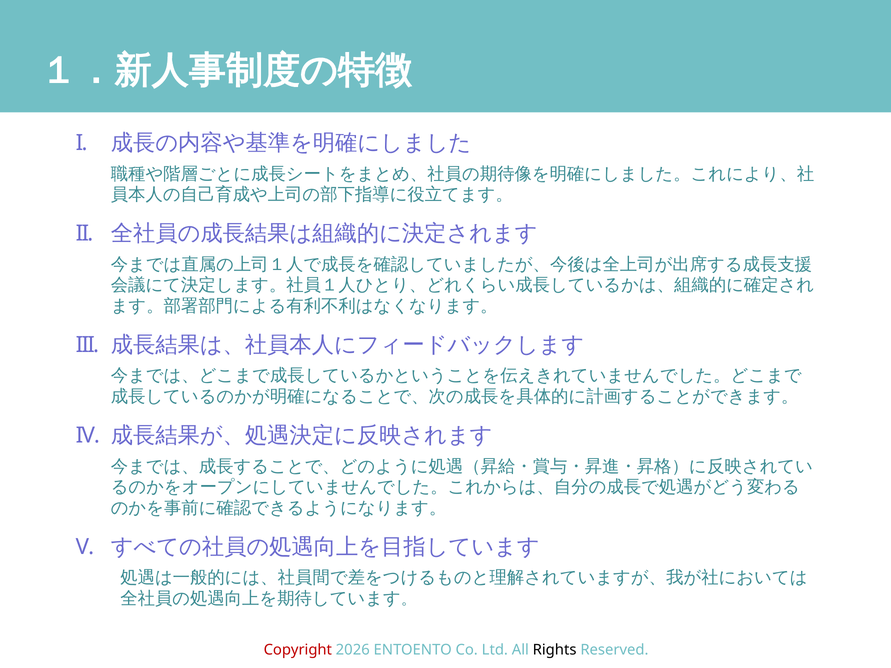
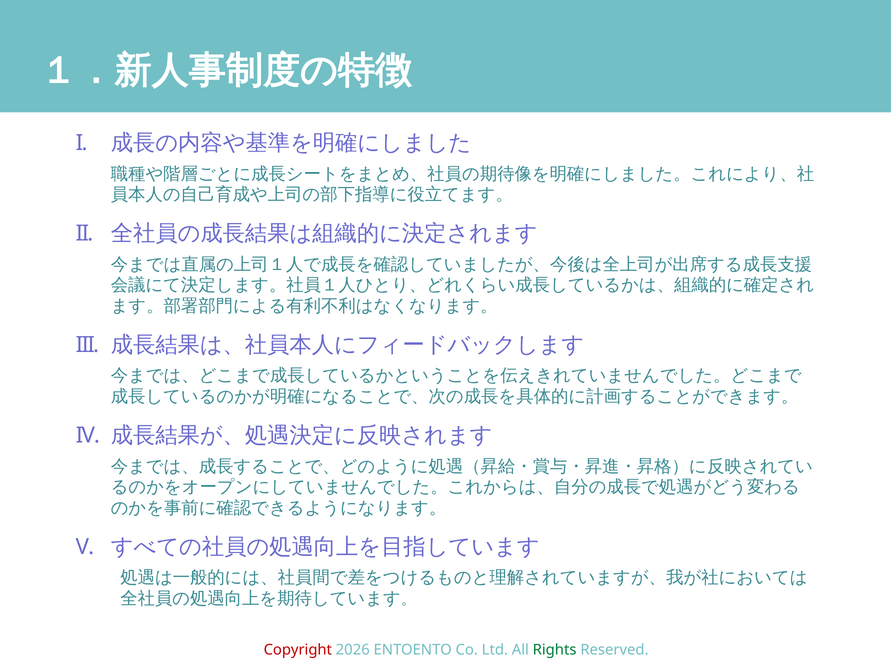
Rights colour: black -> green
